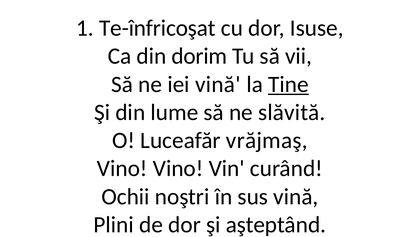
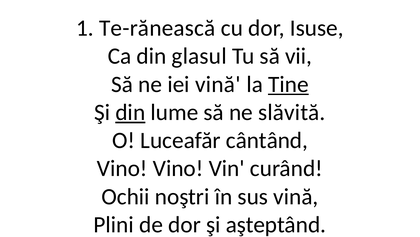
Te-înfricoşat: Te-înfricoşat -> Te-rănească
dorim: dorim -> glasul
din at (130, 112) underline: none -> present
vrăjmaş: vrăjmaş -> cântând
